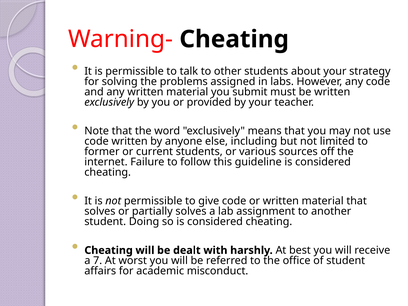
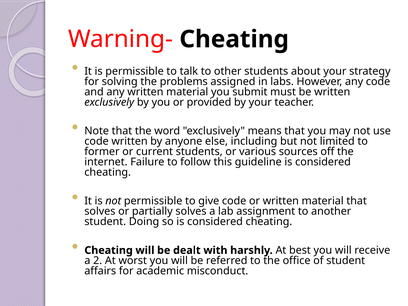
7: 7 -> 2
